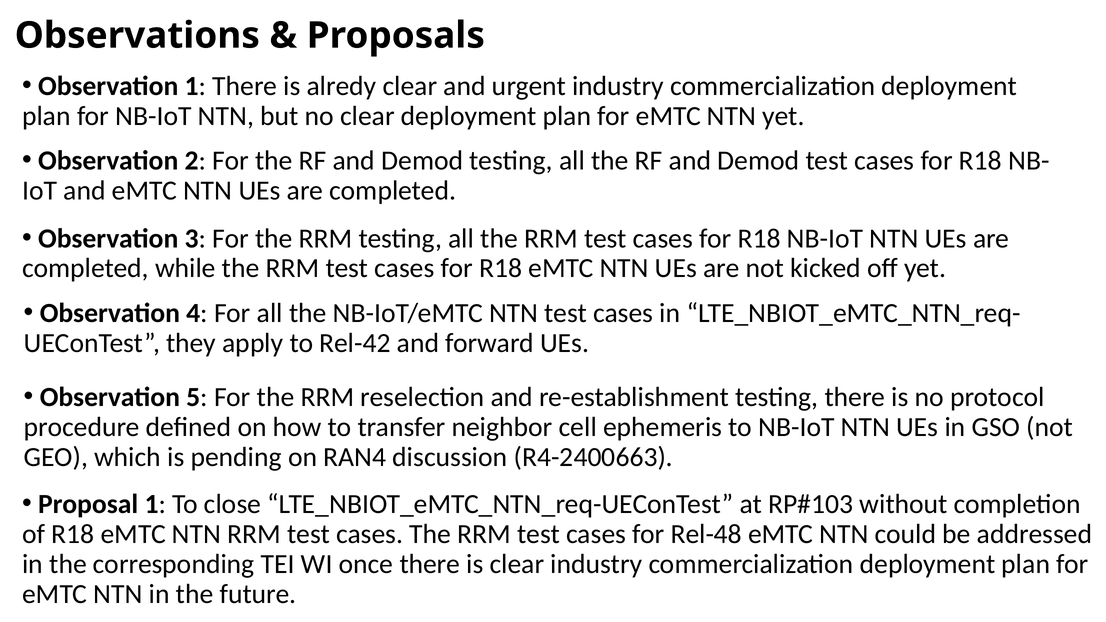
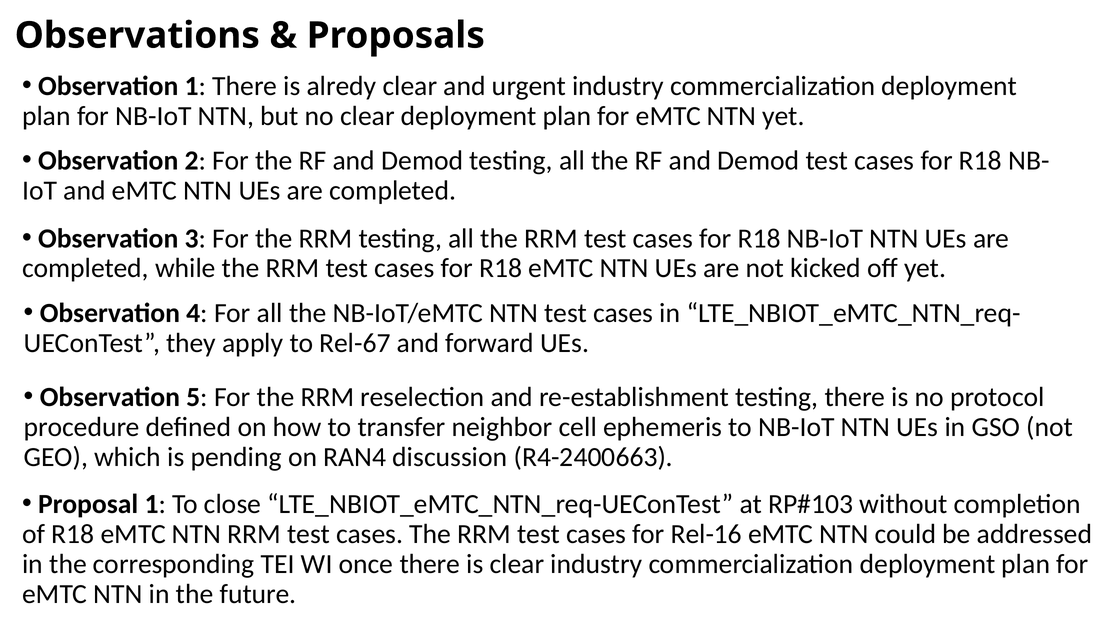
Rel-42: Rel-42 -> Rel-67
Rel-48: Rel-48 -> Rel-16
